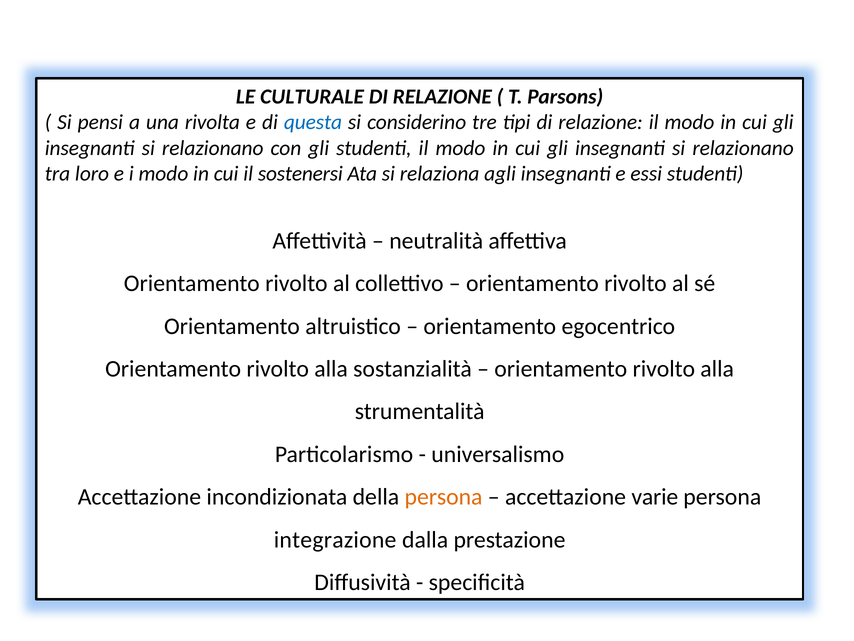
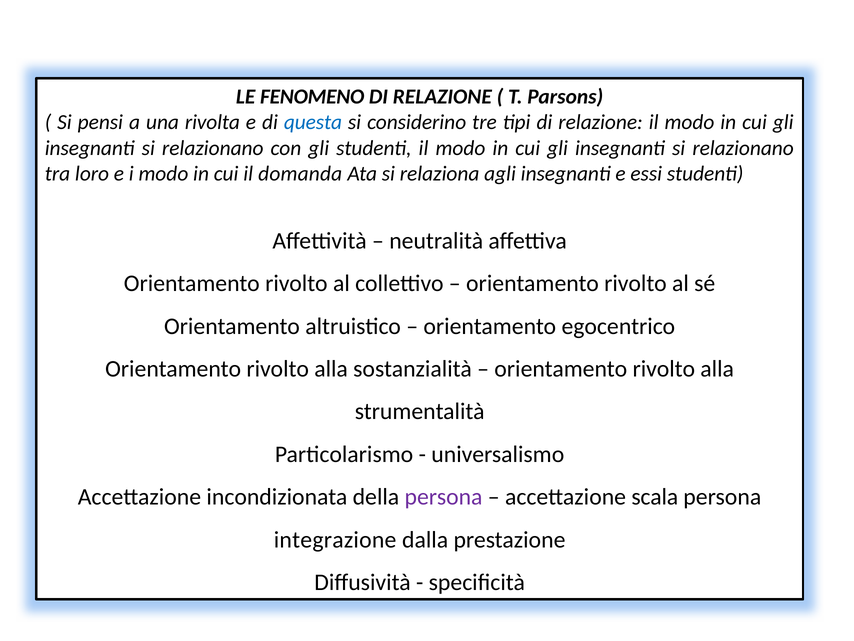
CULTURALE: CULTURALE -> FENOMENO
sostenersi: sostenersi -> domanda
persona at (444, 497) colour: orange -> purple
varie: varie -> scala
